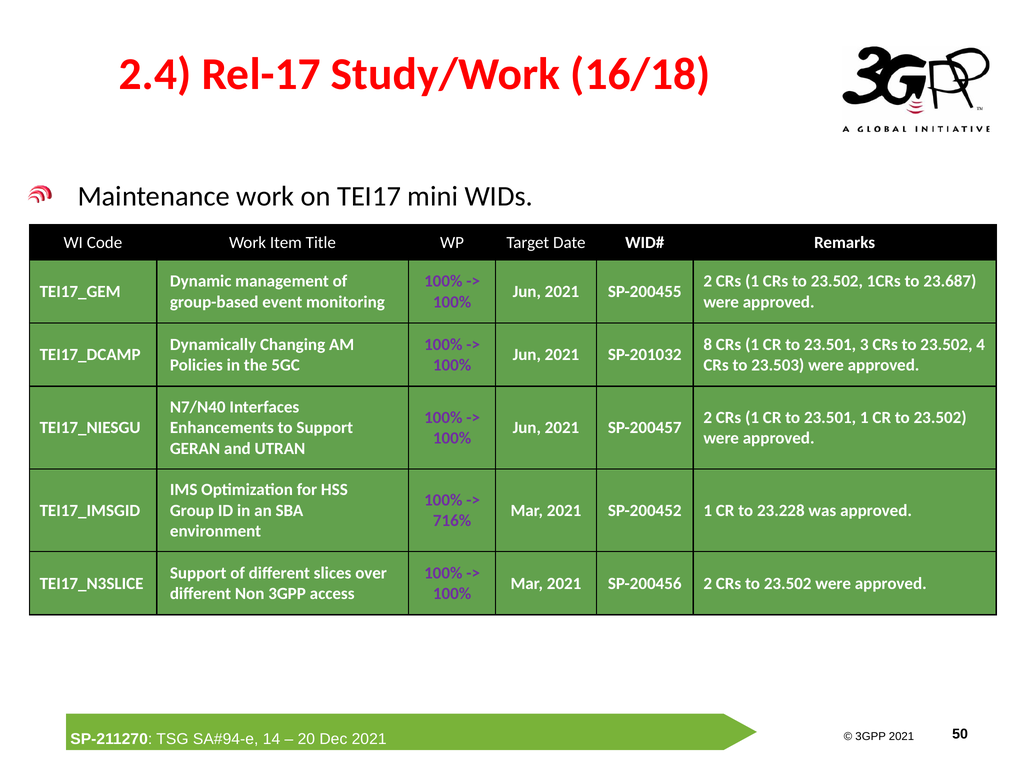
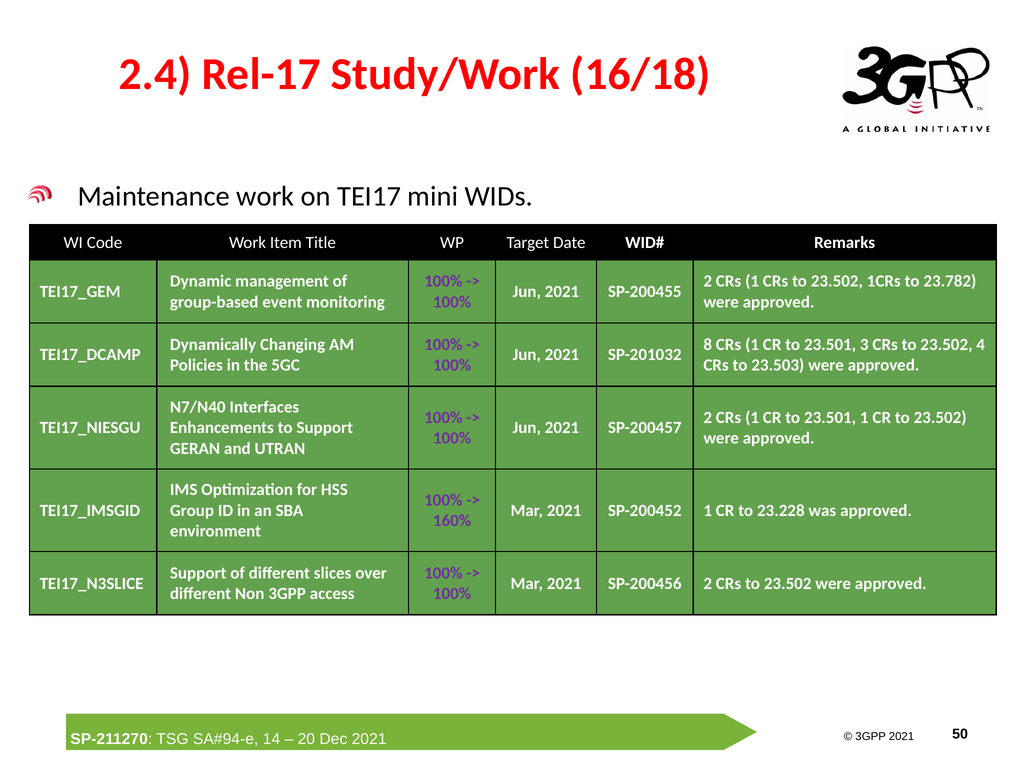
23.687: 23.687 -> 23.782
716%: 716% -> 160%
